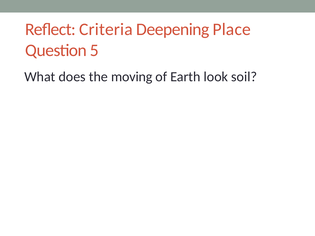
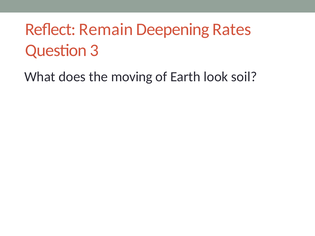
Criteria: Criteria -> Remain
Place: Place -> Rates
5: 5 -> 3
